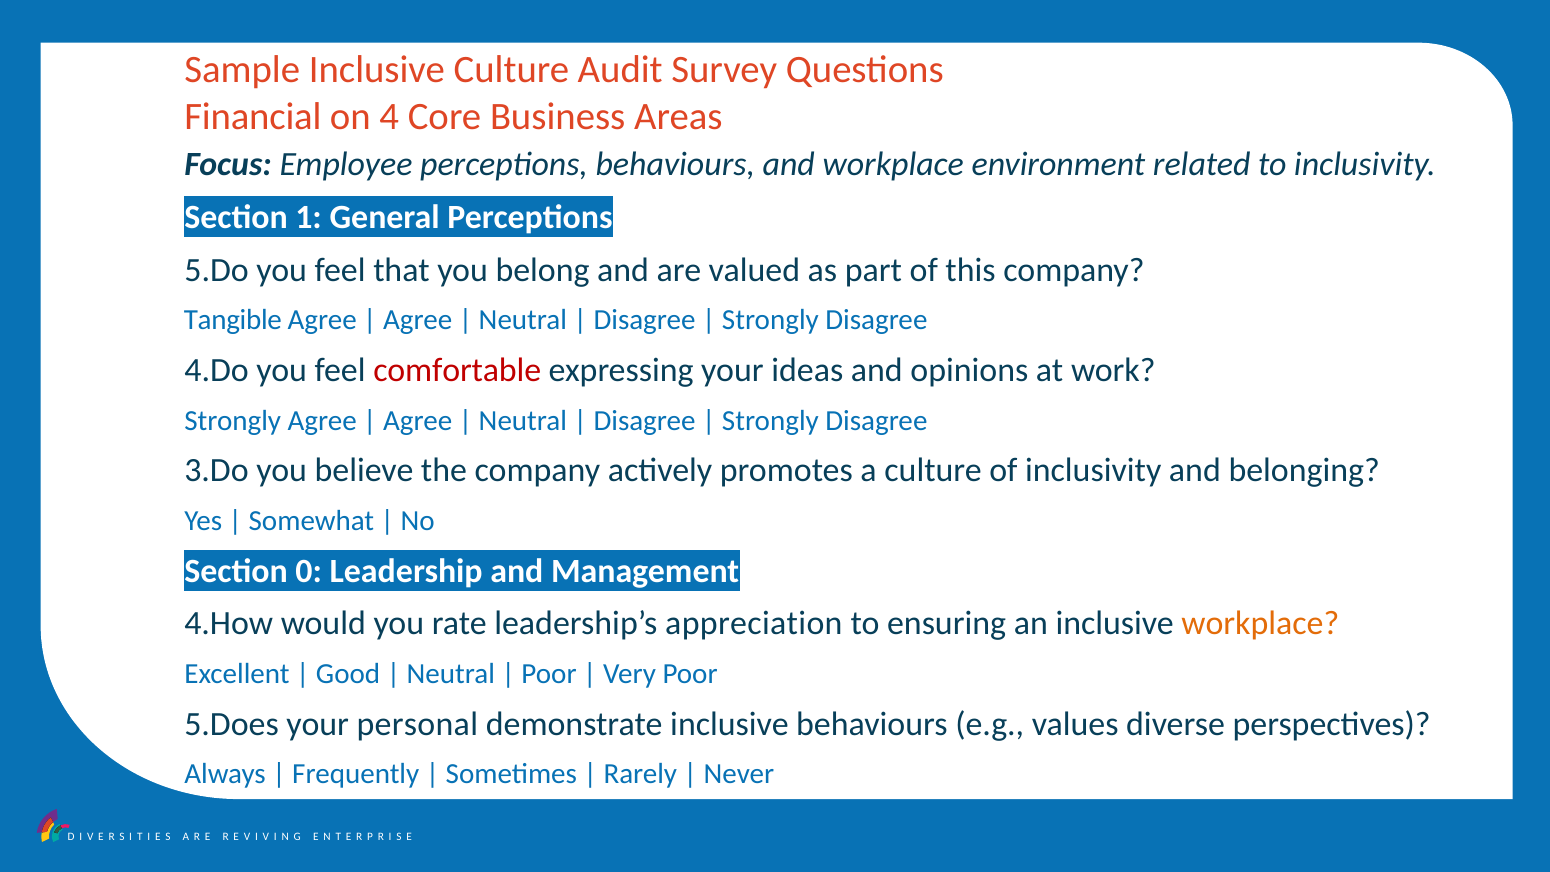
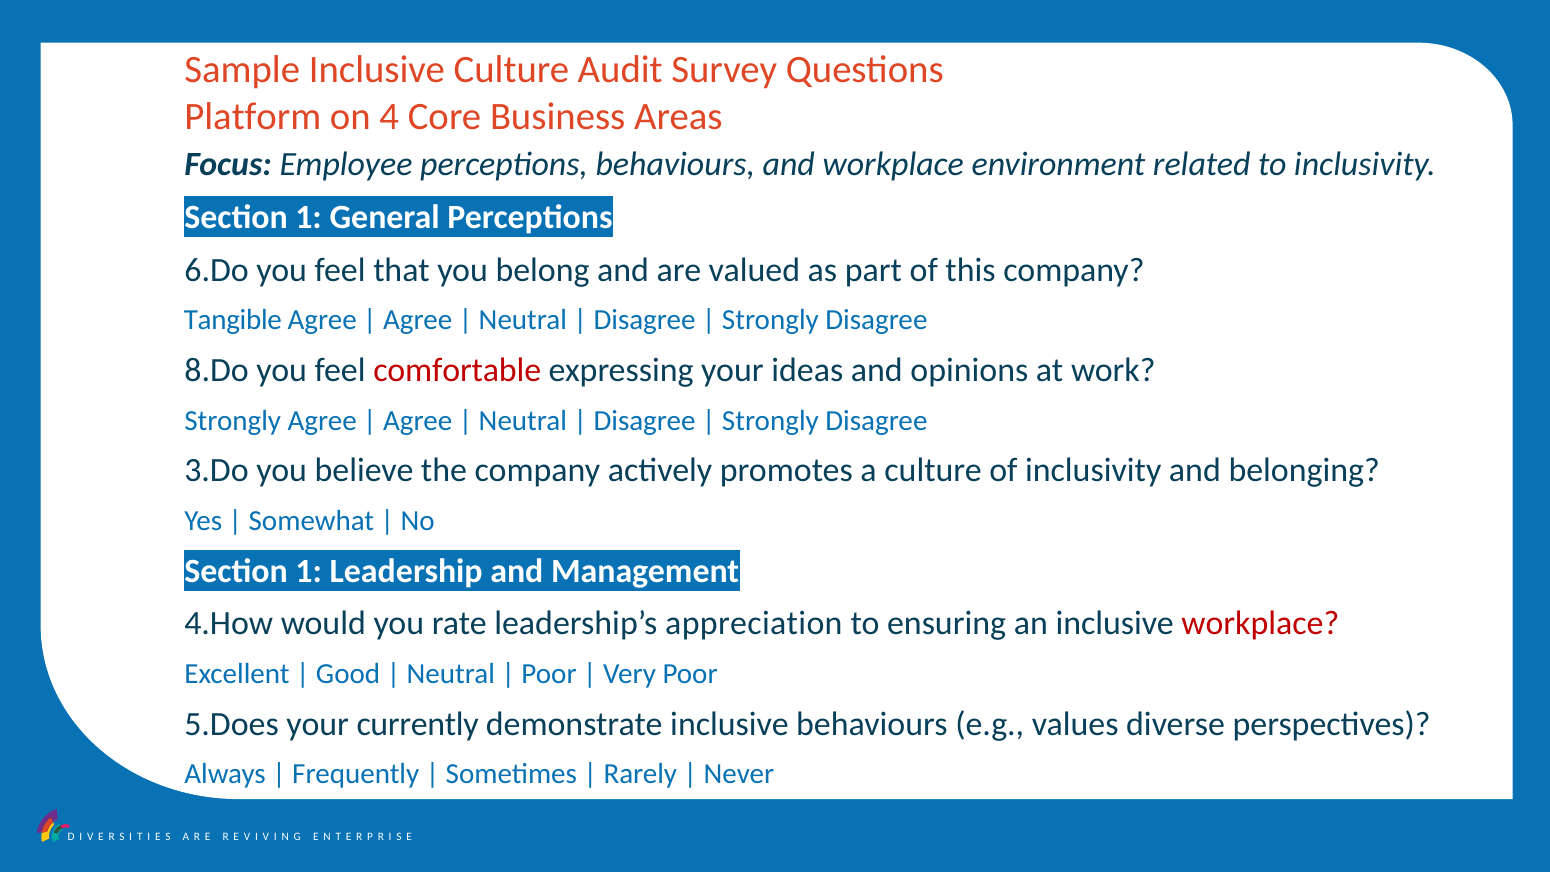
Financial: Financial -> Platform
5.Do: 5.Do -> 6.Do
4.Do: 4.Do -> 8.Do
0 at (309, 571): 0 -> 1
workplace at (1260, 624) colour: orange -> red
personal: personal -> currently
